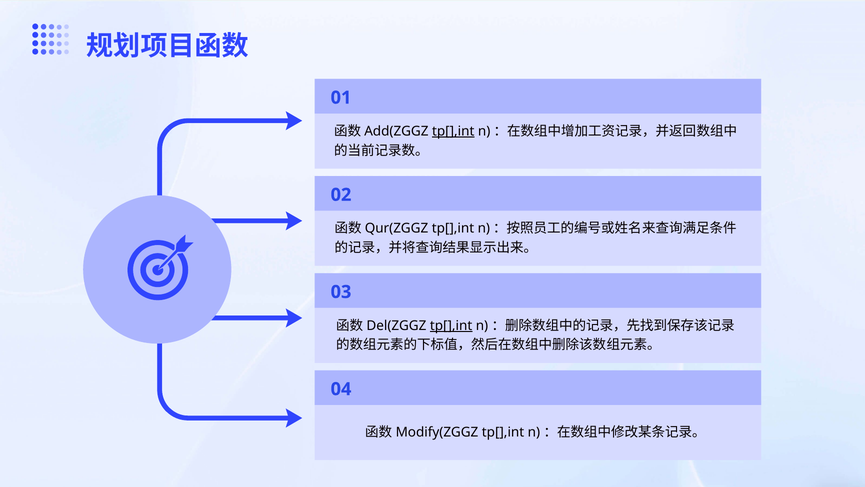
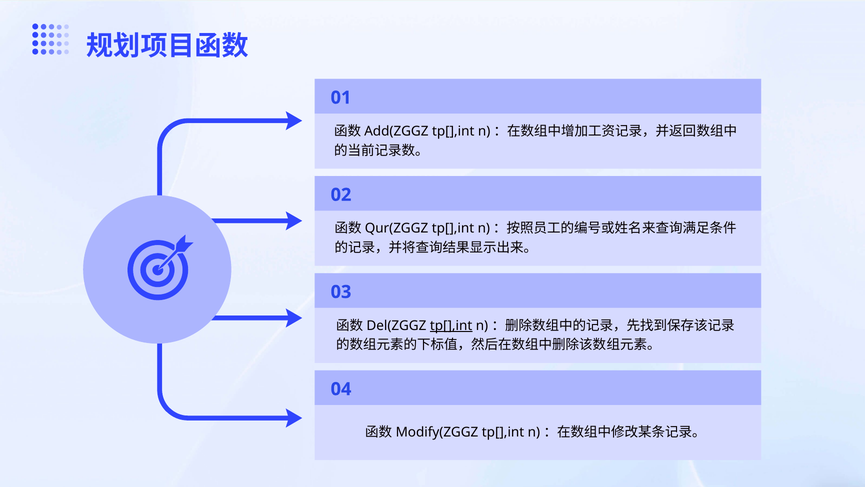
tp[],int at (453, 131) underline: present -> none
